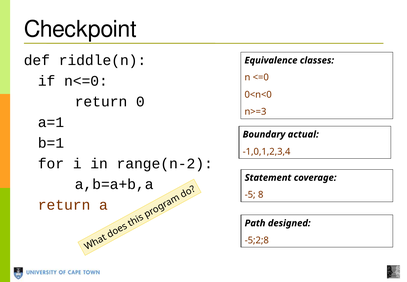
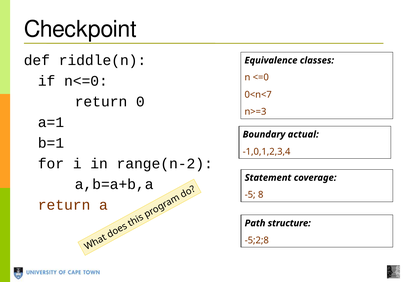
0<n<0: 0<n<0 -> 0<n<7
designed: designed -> structure
